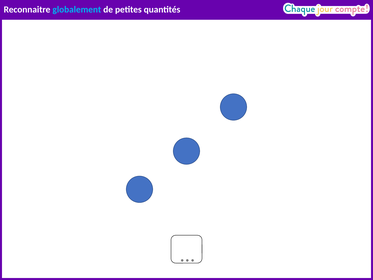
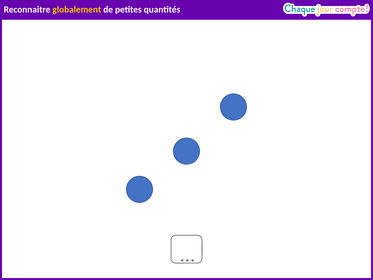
globalement colour: light blue -> yellow
